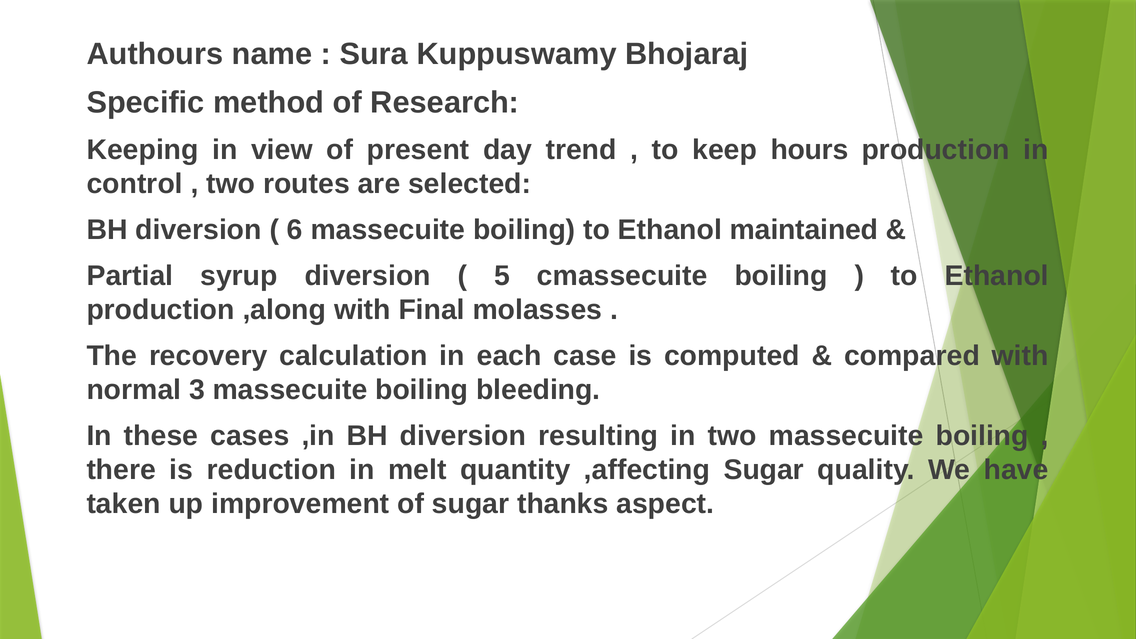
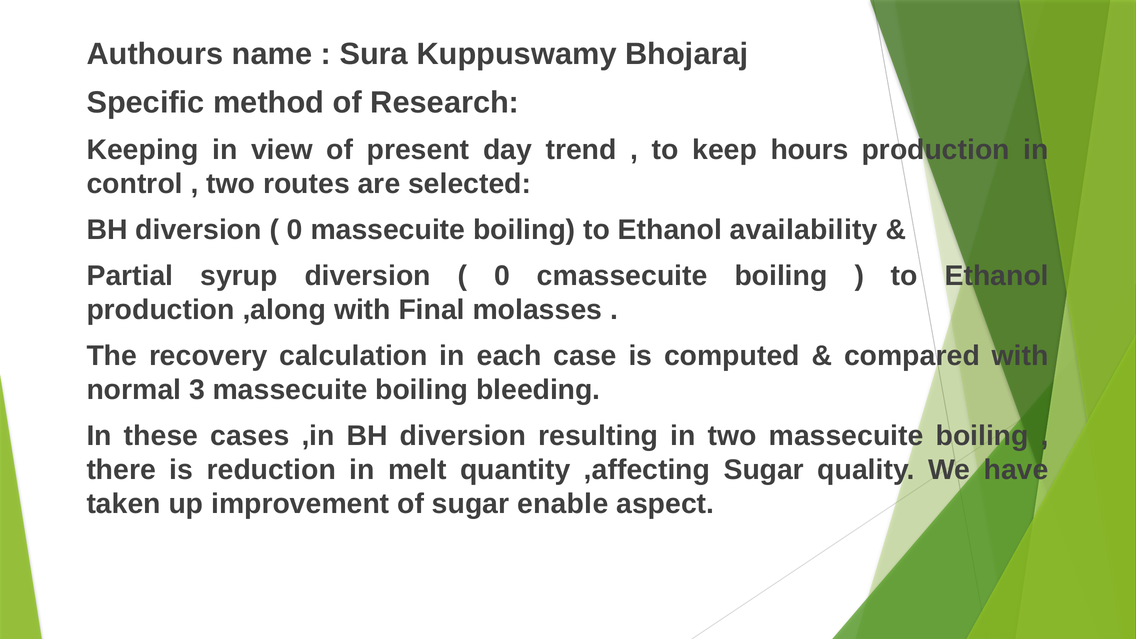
6 at (295, 230): 6 -> 0
maintained: maintained -> availability
5 at (502, 276): 5 -> 0
thanks: thanks -> enable
